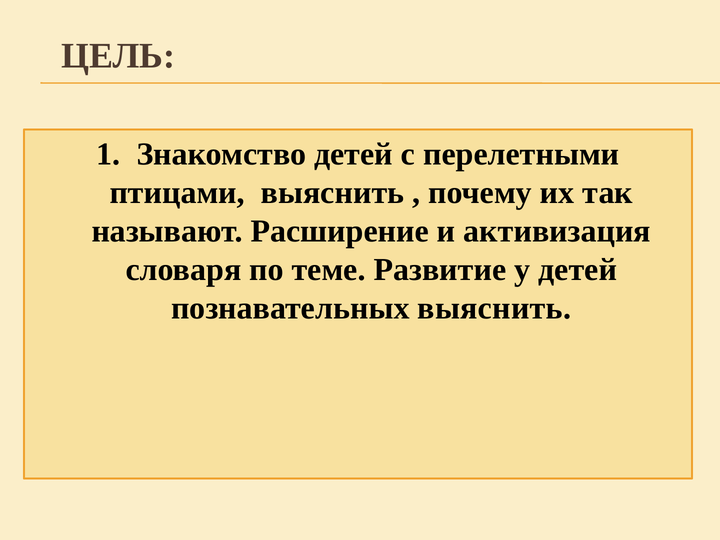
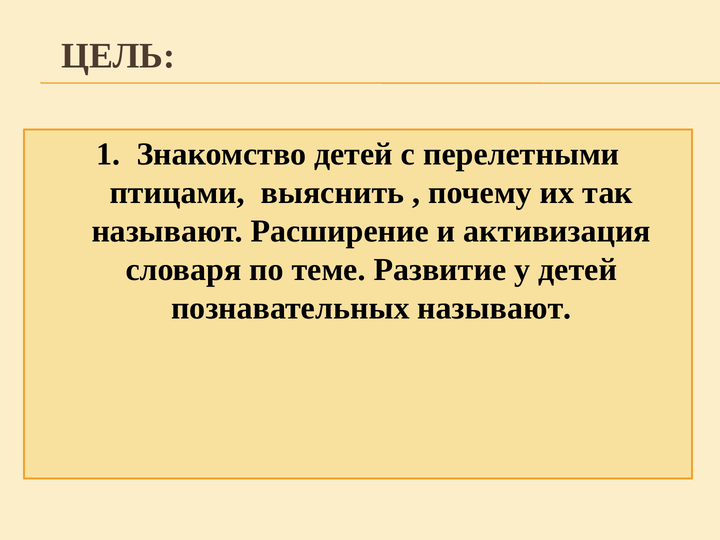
познавательных выяснить: выяснить -> называют
